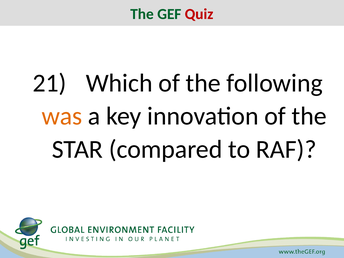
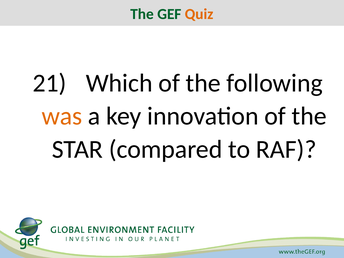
Quiz colour: red -> orange
